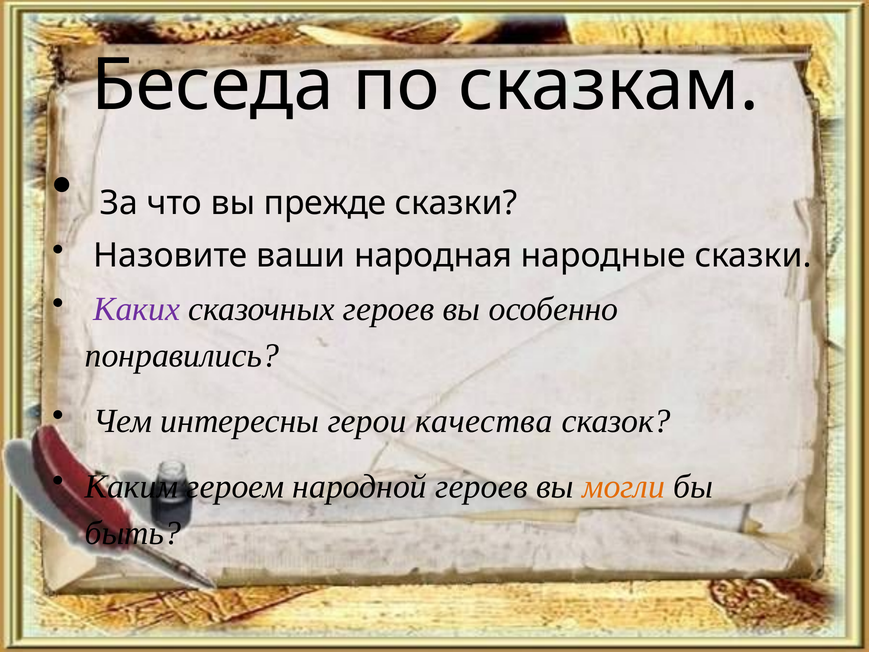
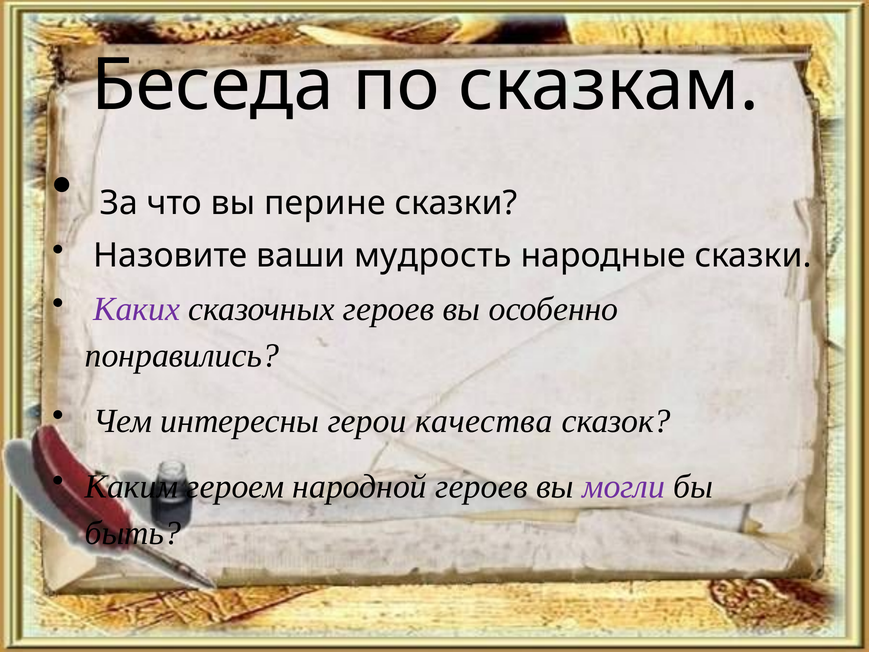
прежде: прежде -> перине
народная: народная -> мудрость
могли colour: orange -> purple
